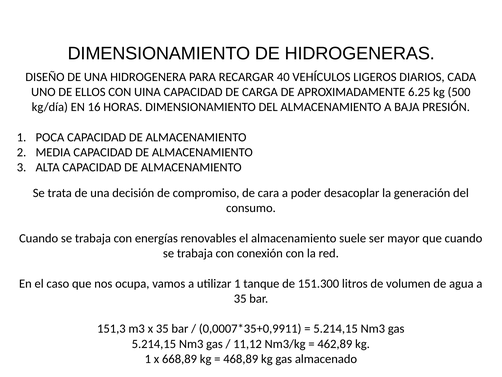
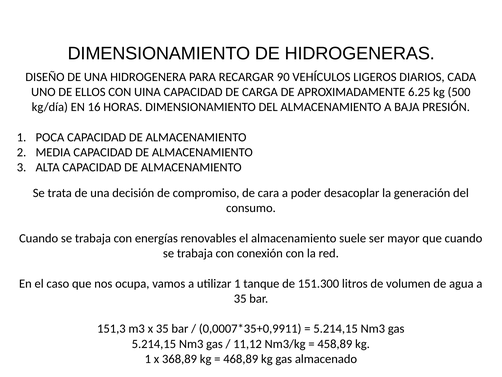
40: 40 -> 90
462,89: 462,89 -> 458,89
668,89: 668,89 -> 368,89
